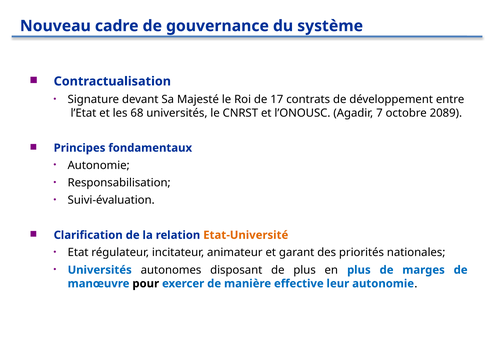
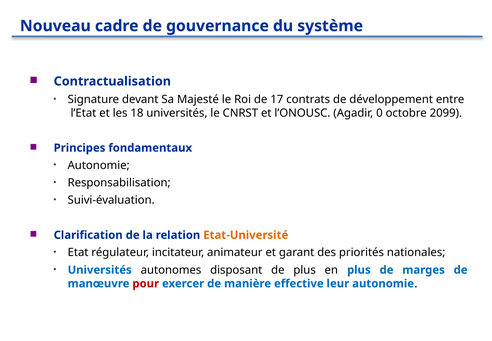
68: 68 -> 18
7: 7 -> 0
2089: 2089 -> 2099
pour colour: black -> red
